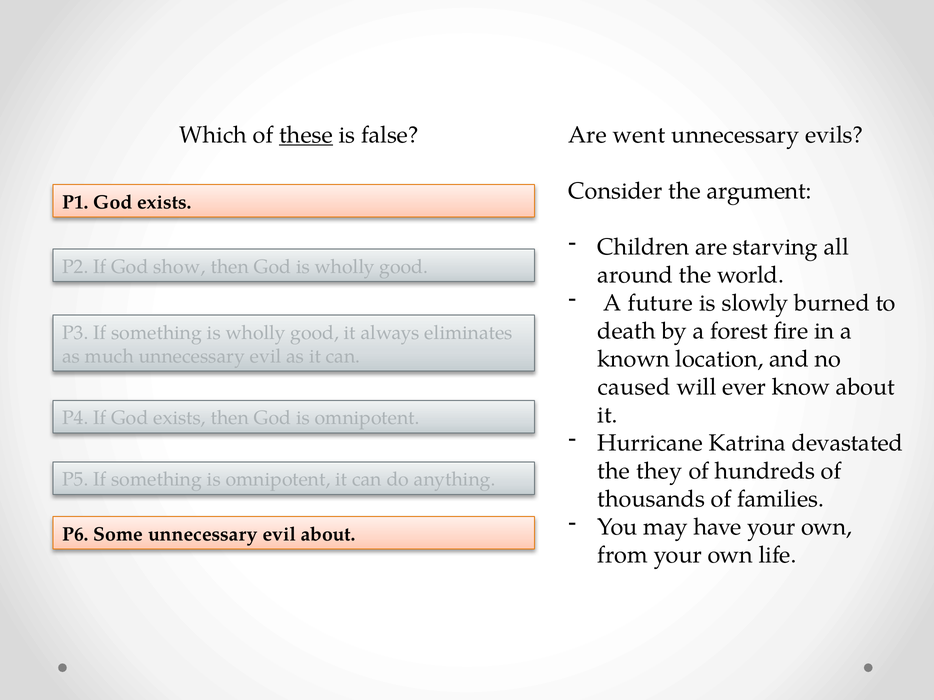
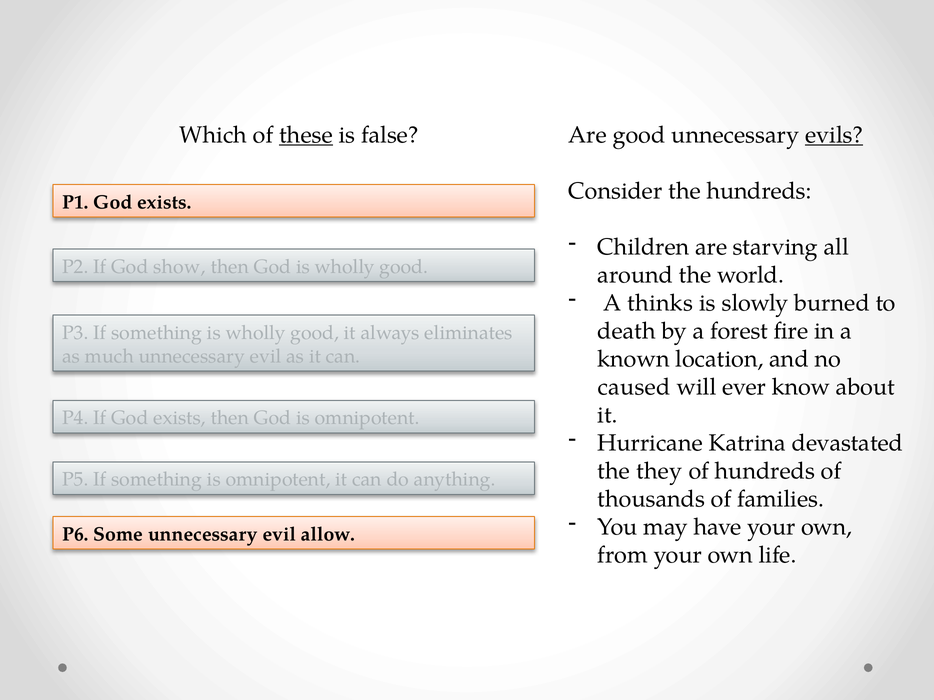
Are went: went -> good
evils underline: none -> present
the argument: argument -> hundreds
future: future -> thinks
evil about: about -> allow
